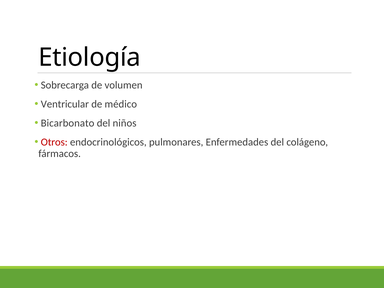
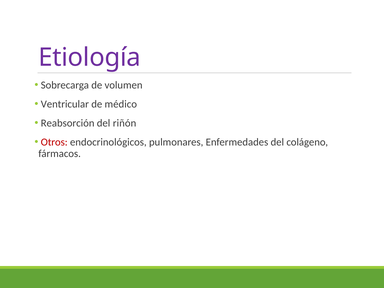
Etiología colour: black -> purple
Bicarbonato: Bicarbonato -> Reabsorción
niños: niños -> riñón
